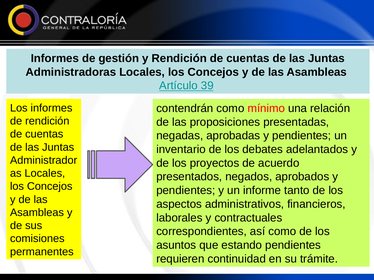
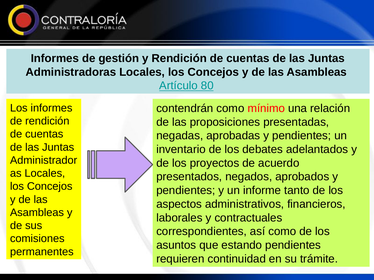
39: 39 -> 80
